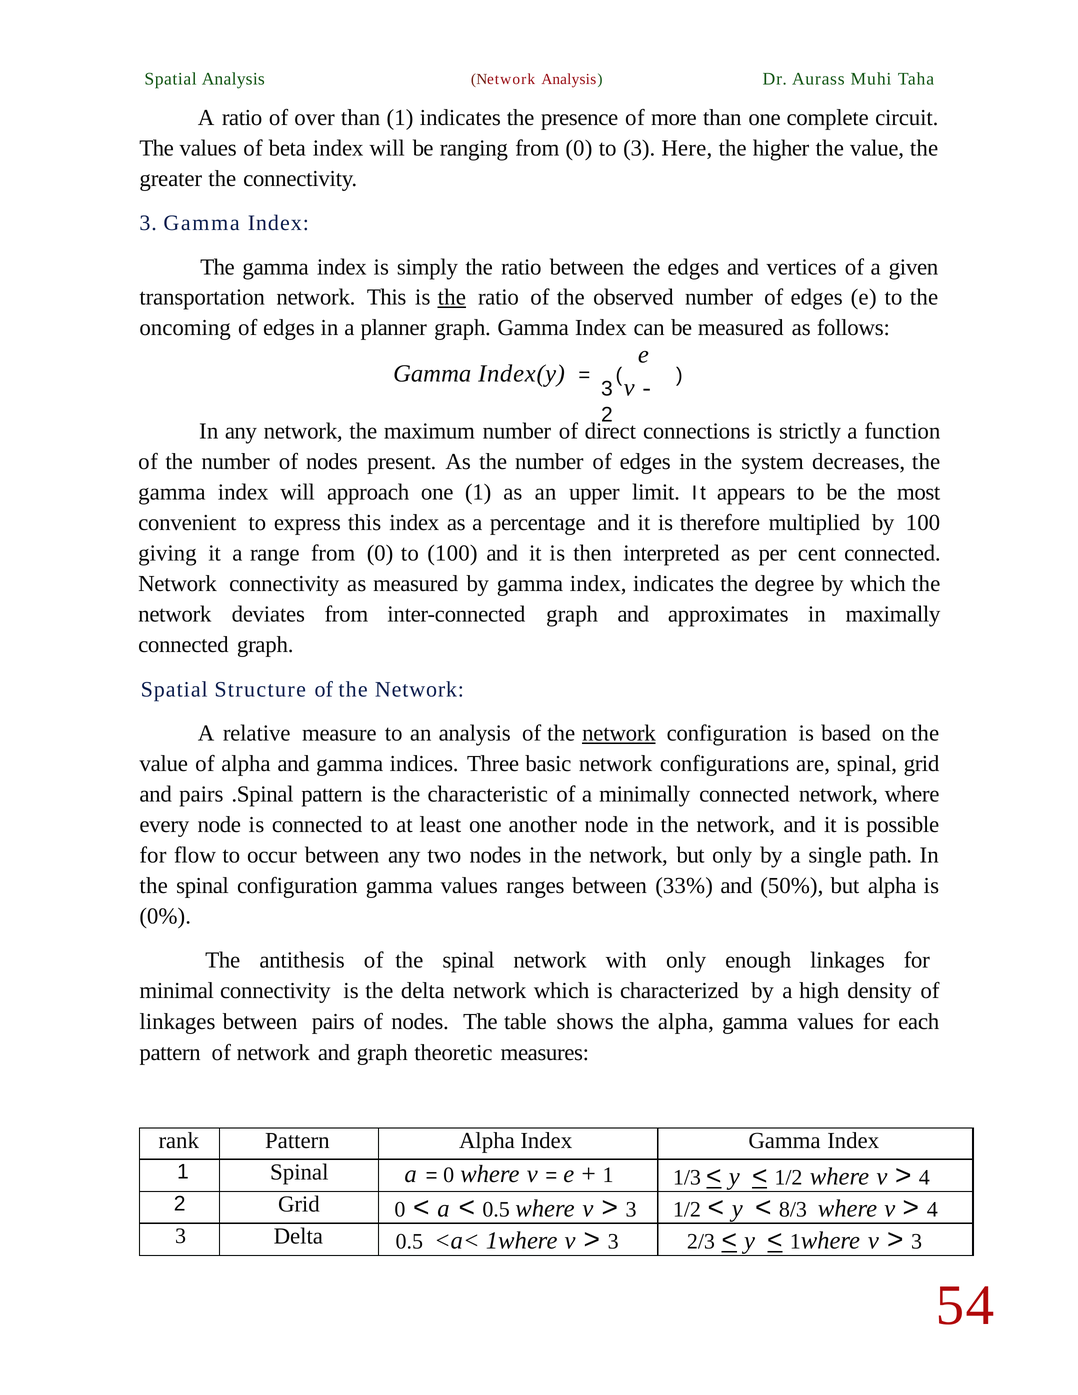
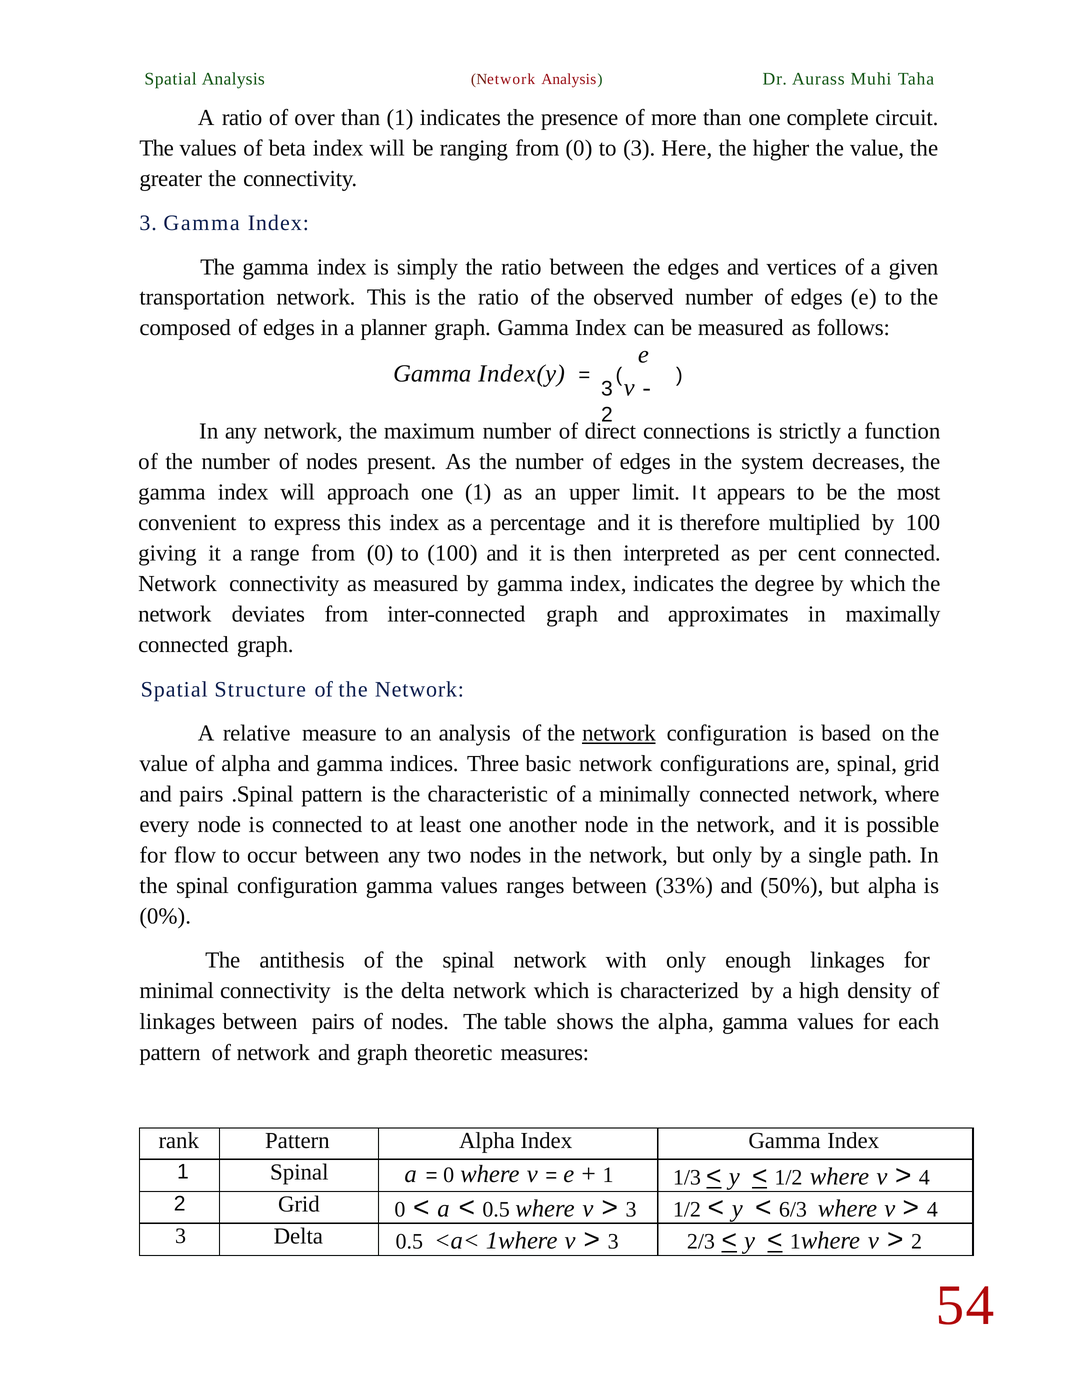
the at (452, 297) underline: present -> none
oncoming: oncoming -> composed
8/3: 8/3 -> 6/3
3 at (917, 1242): 3 -> 2
